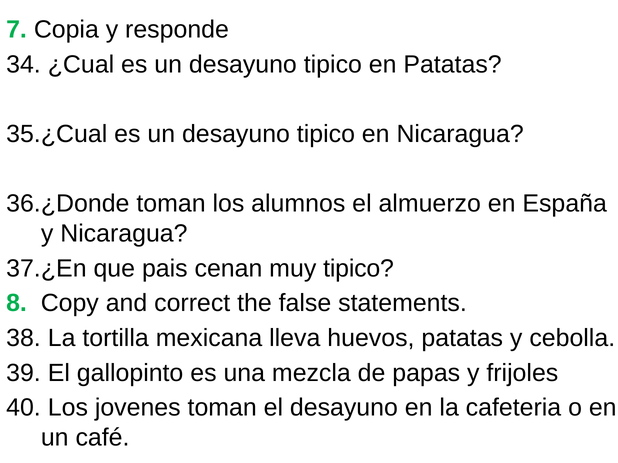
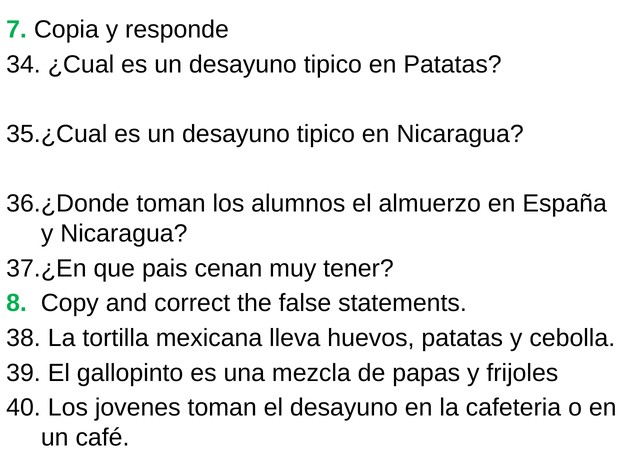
muy tipico: tipico -> tener
